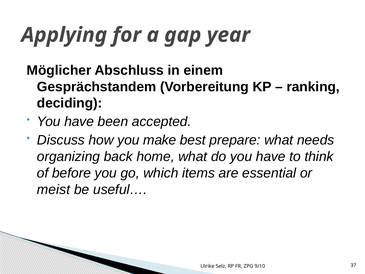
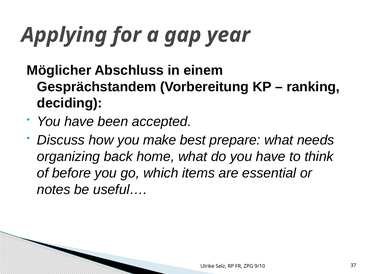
meist: meist -> notes
